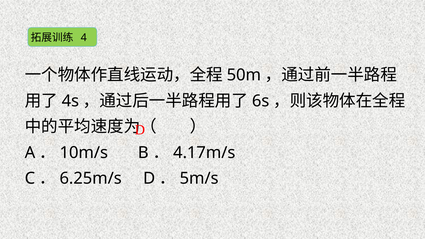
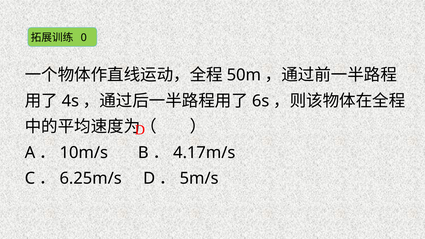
4: 4 -> 0
